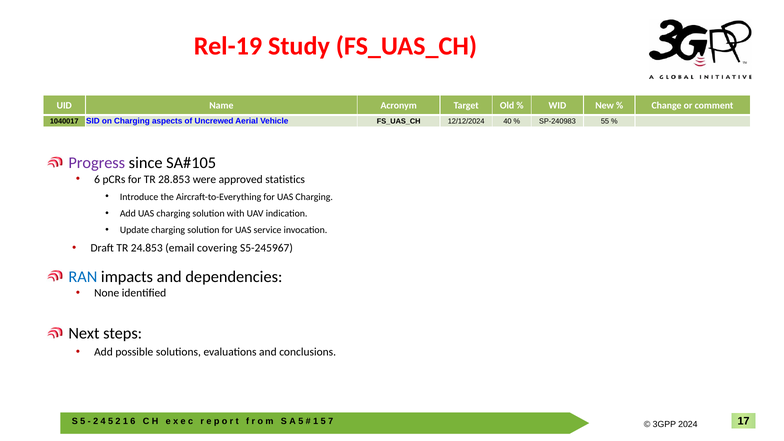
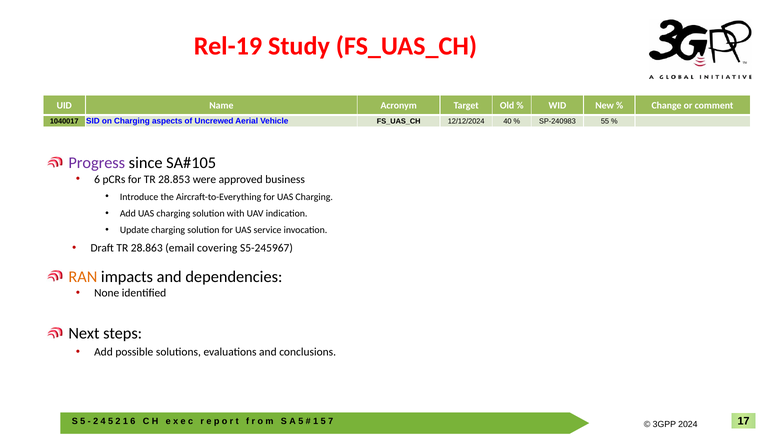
statistics: statistics -> business
24.853: 24.853 -> 28.863
RAN colour: blue -> orange
